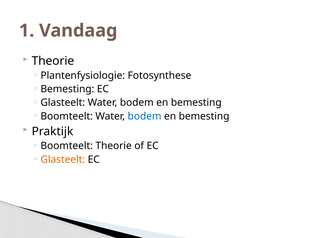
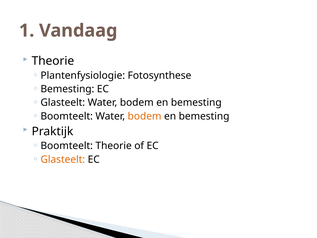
bodem at (145, 116) colour: blue -> orange
